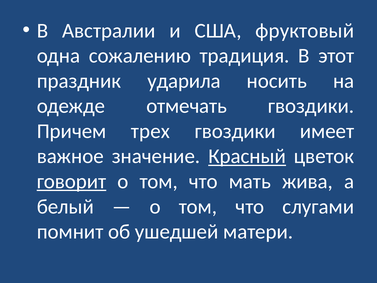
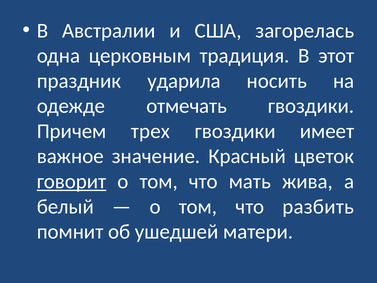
фруктовый: фруктовый -> загорелась
сожалению: сожалению -> церковным
Красный underline: present -> none
слугами: слугами -> разбить
